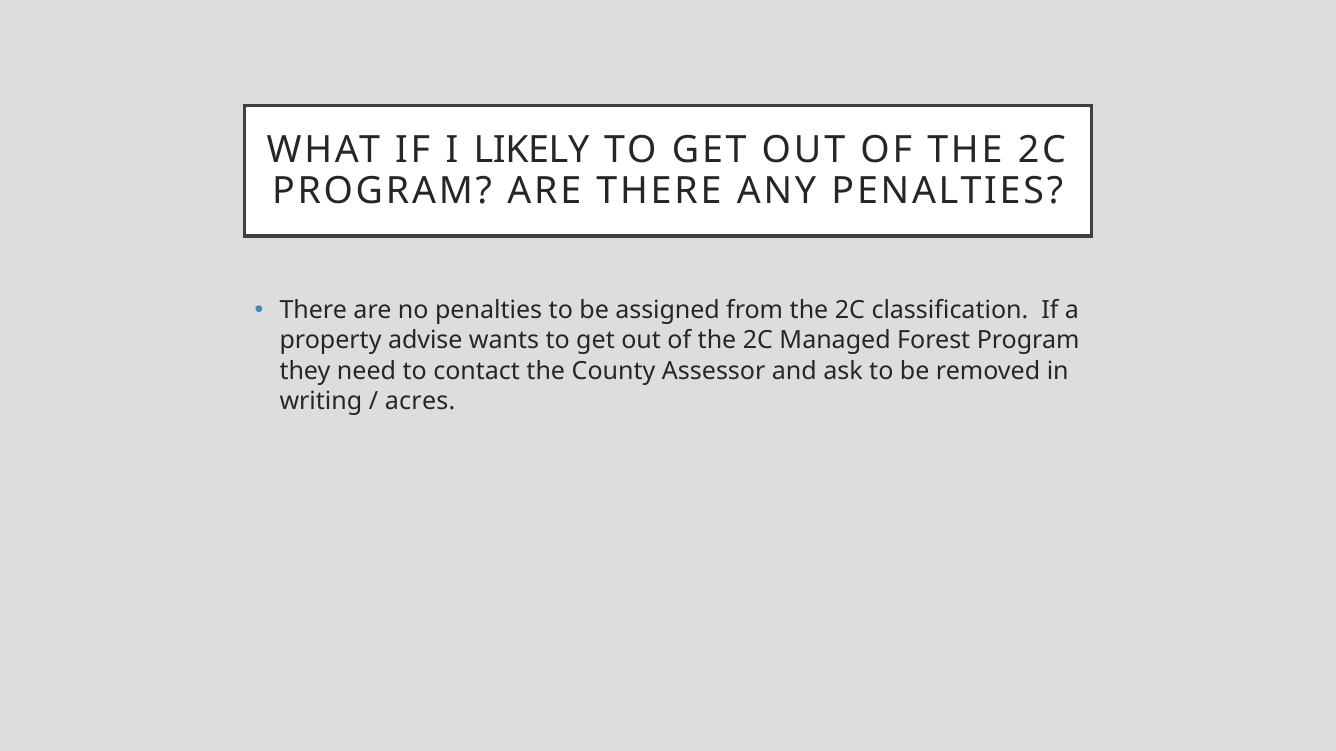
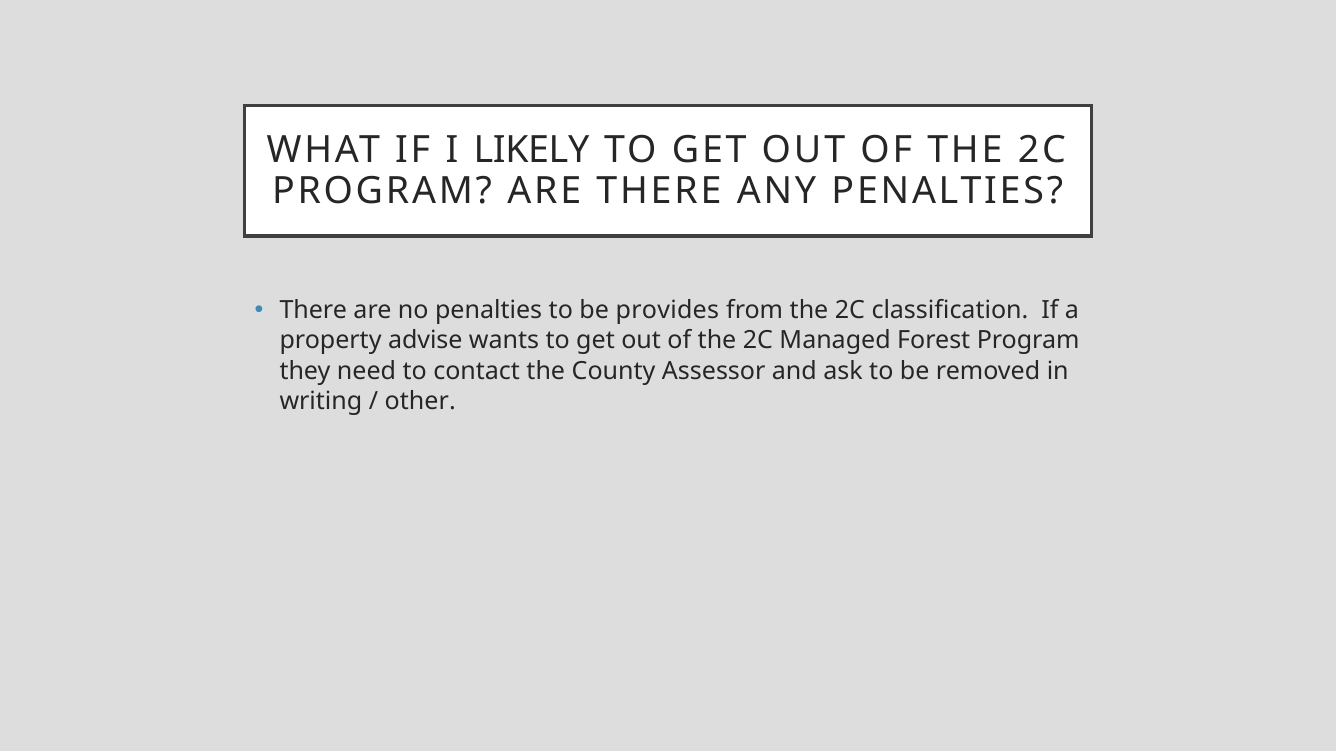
assigned: assigned -> provides
acres: acres -> other
